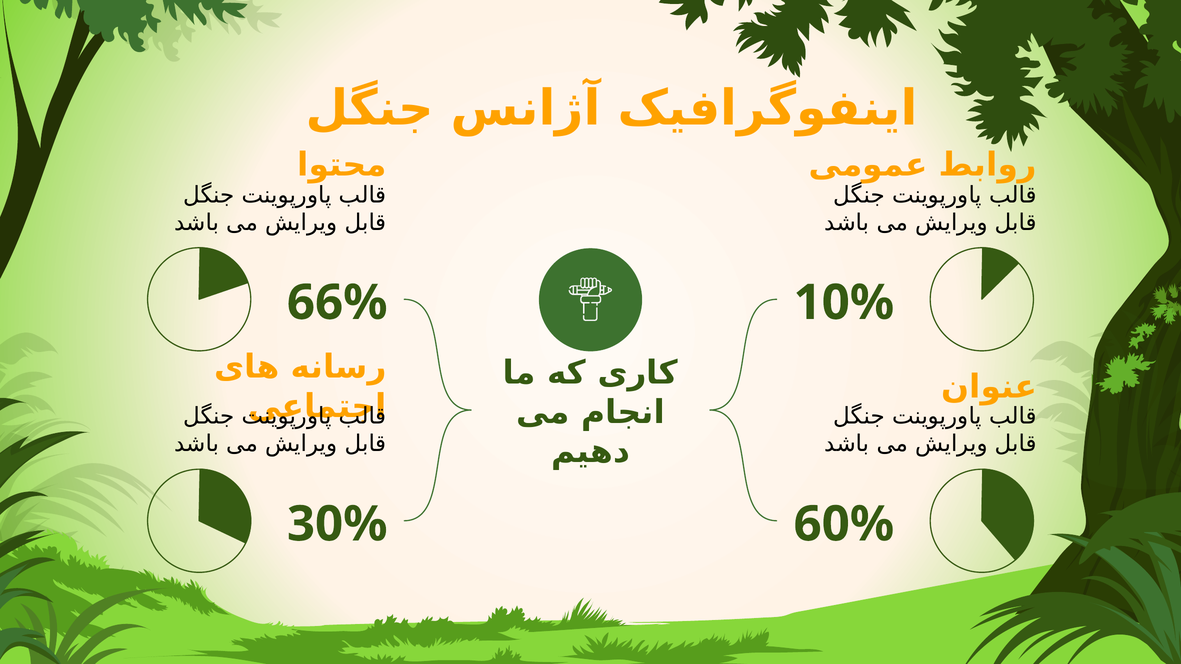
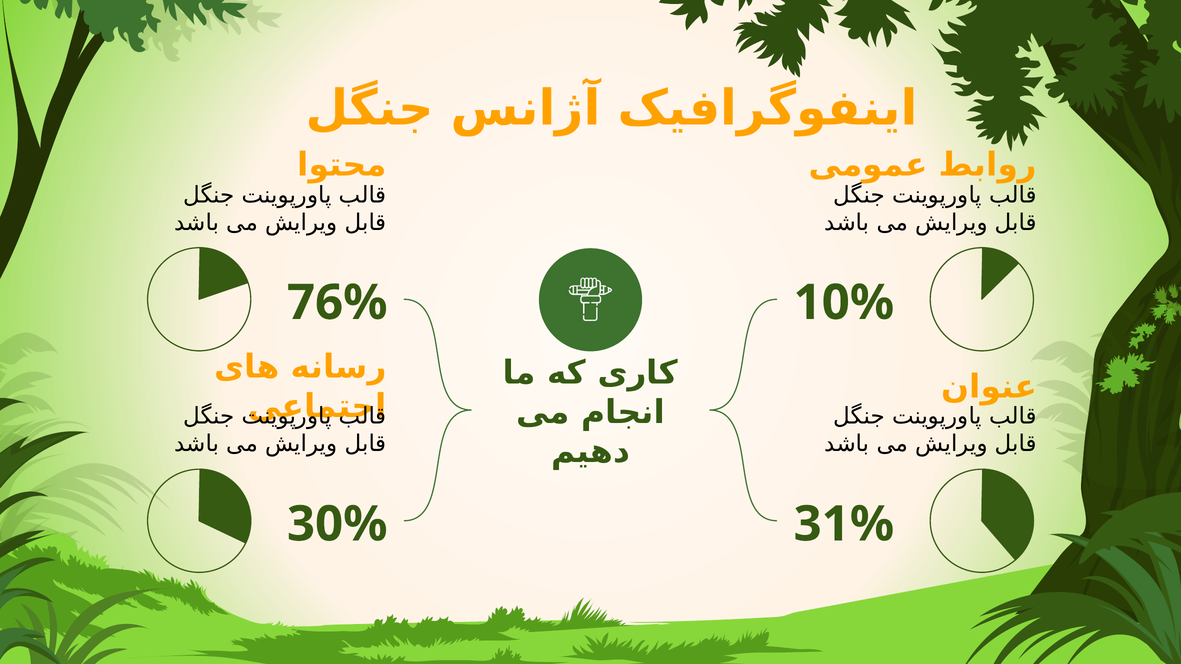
66%: 66% -> 76%
60%: 60% -> 31%
